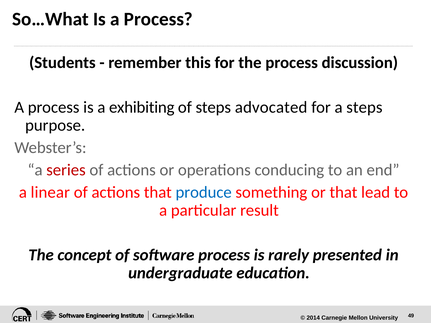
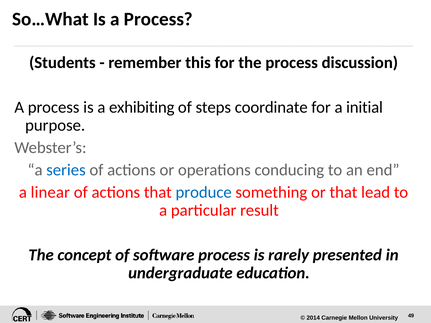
advocated: advocated -> coordinate
a steps: steps -> initial
series colour: red -> blue
